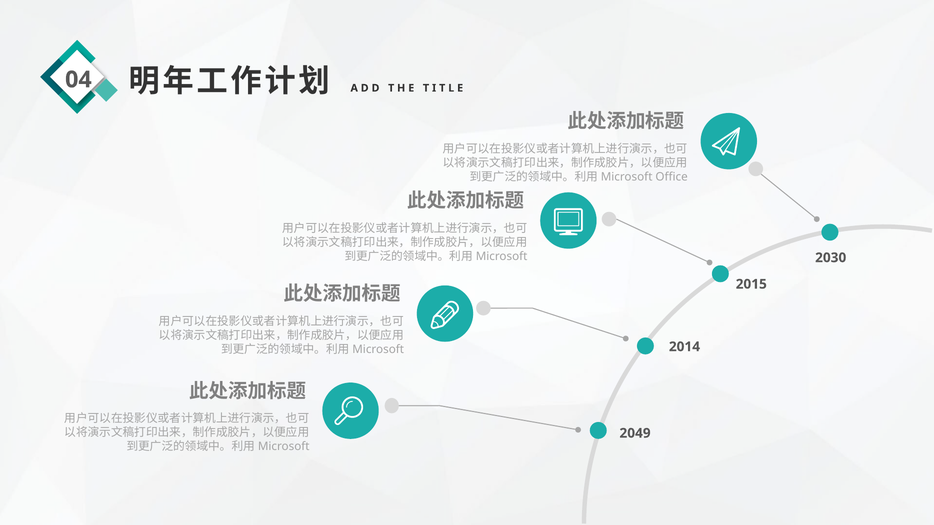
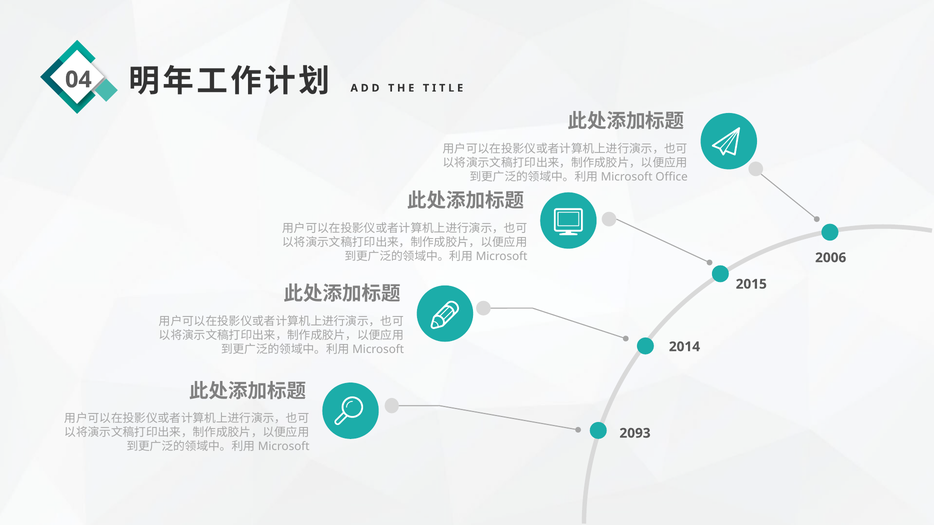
2030: 2030 -> 2006
2049: 2049 -> 2093
